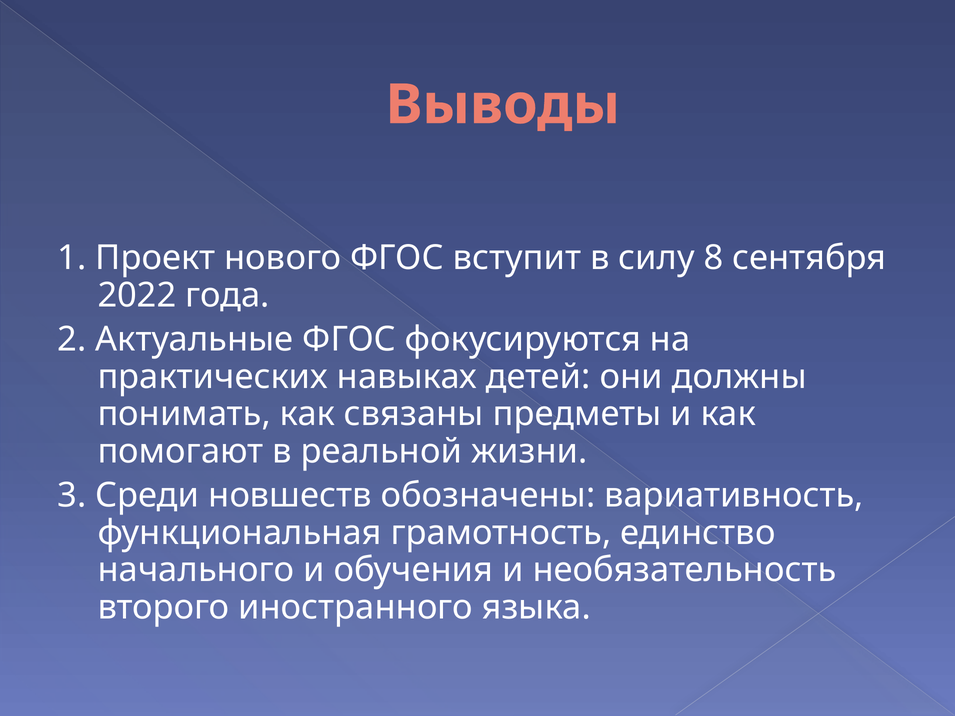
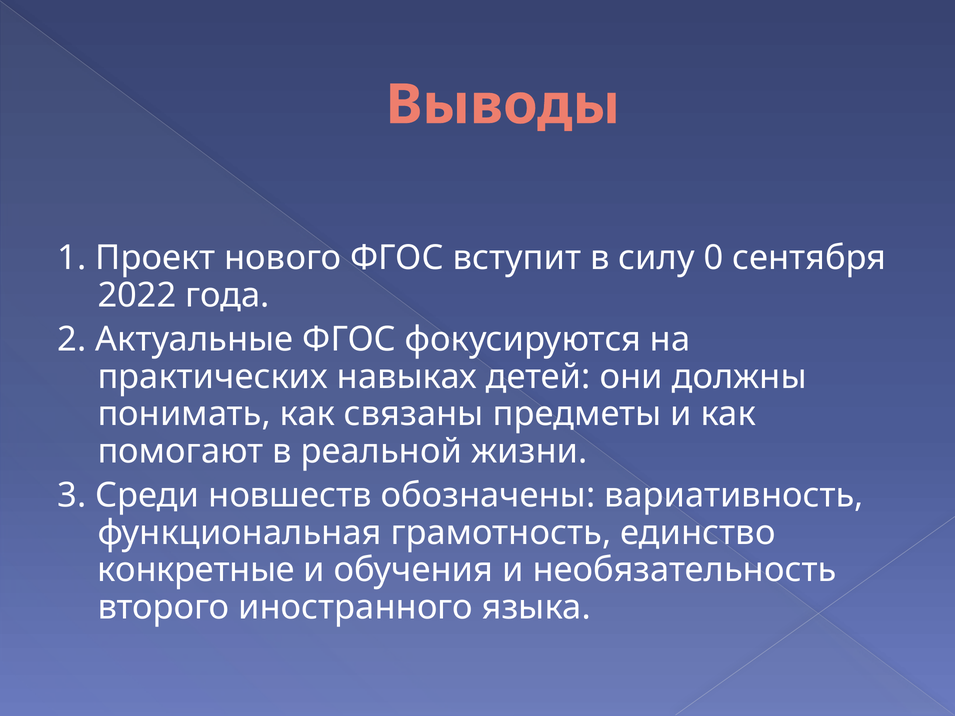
8: 8 -> 0
начального: начального -> конкретные
